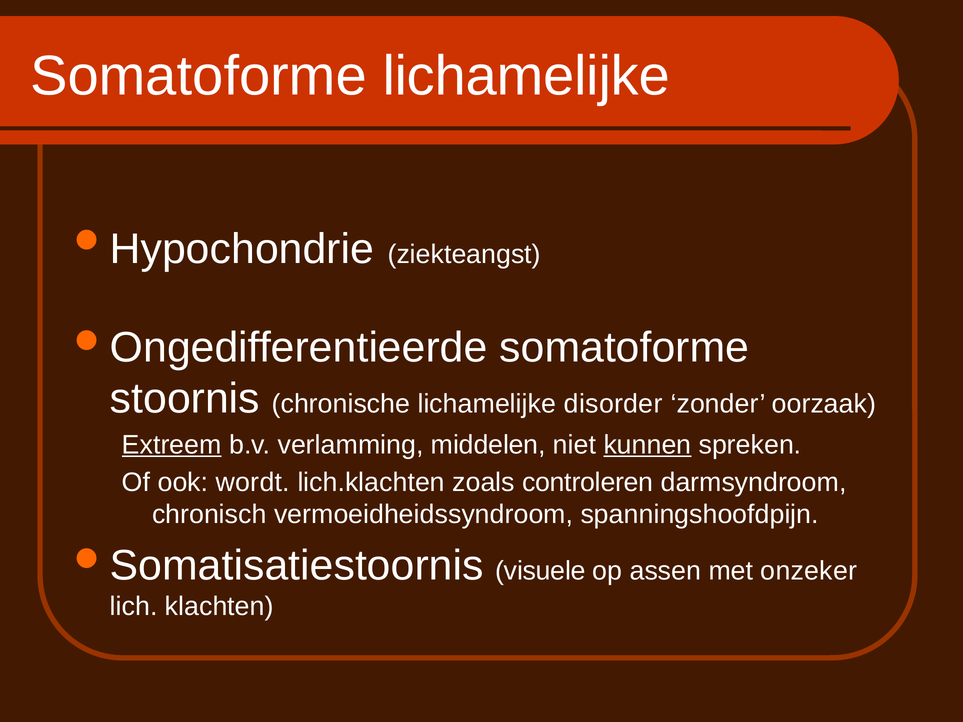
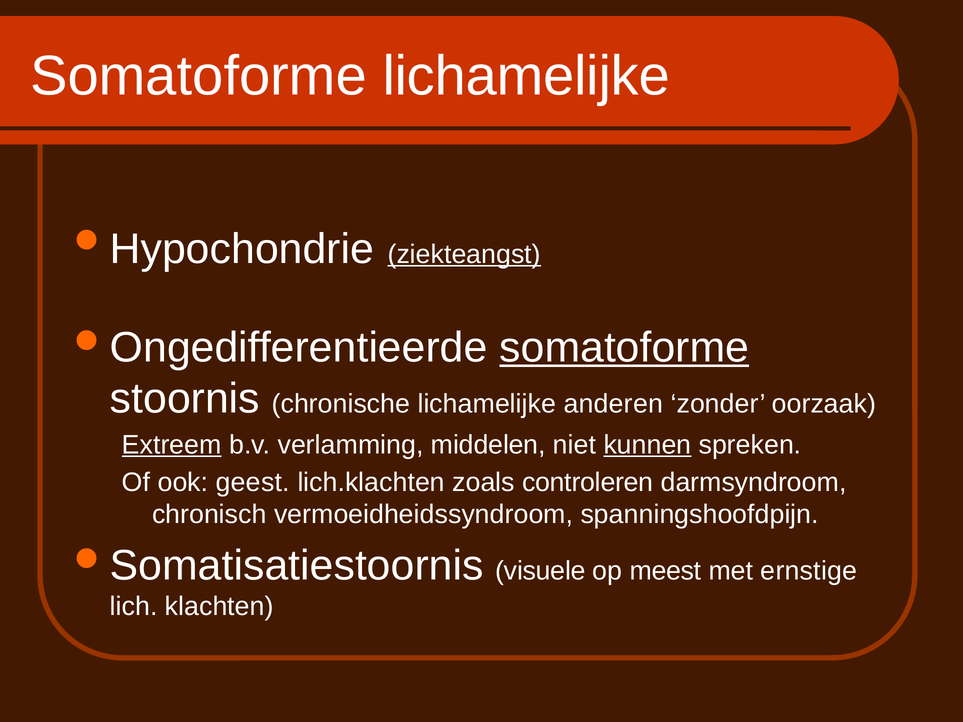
ziekteangst underline: none -> present
somatoforme at (624, 348) underline: none -> present
disorder: disorder -> anderen
wordt: wordt -> geest
assen: assen -> meest
onzeker: onzeker -> ernstige
